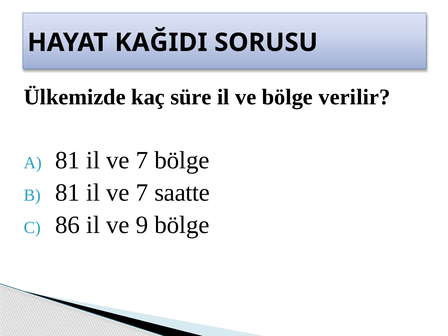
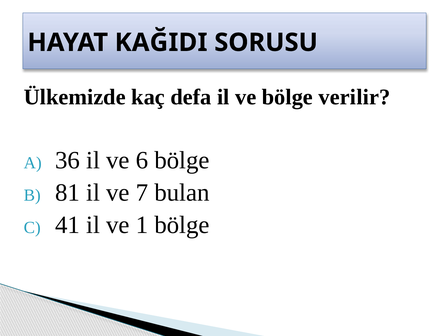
süre: süre -> defa
81 at (68, 160): 81 -> 36
7 at (142, 160): 7 -> 6
saatte: saatte -> bulan
86: 86 -> 41
9: 9 -> 1
